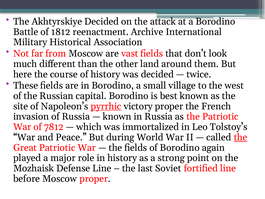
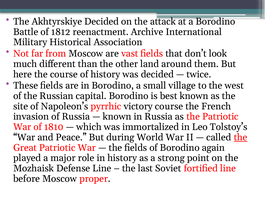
pyrrhic underline: present -> none
victory proper: proper -> course
7812: 7812 -> 1810
